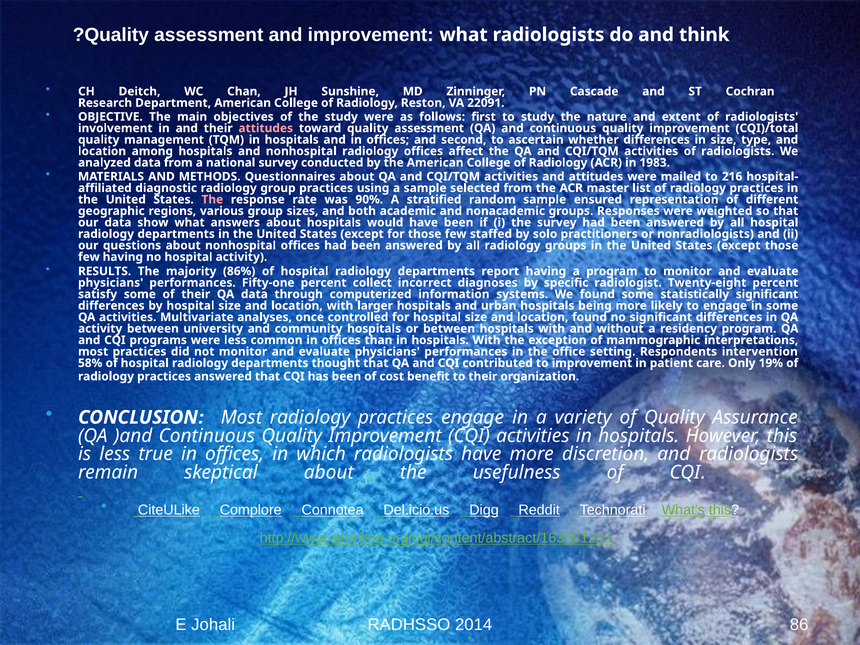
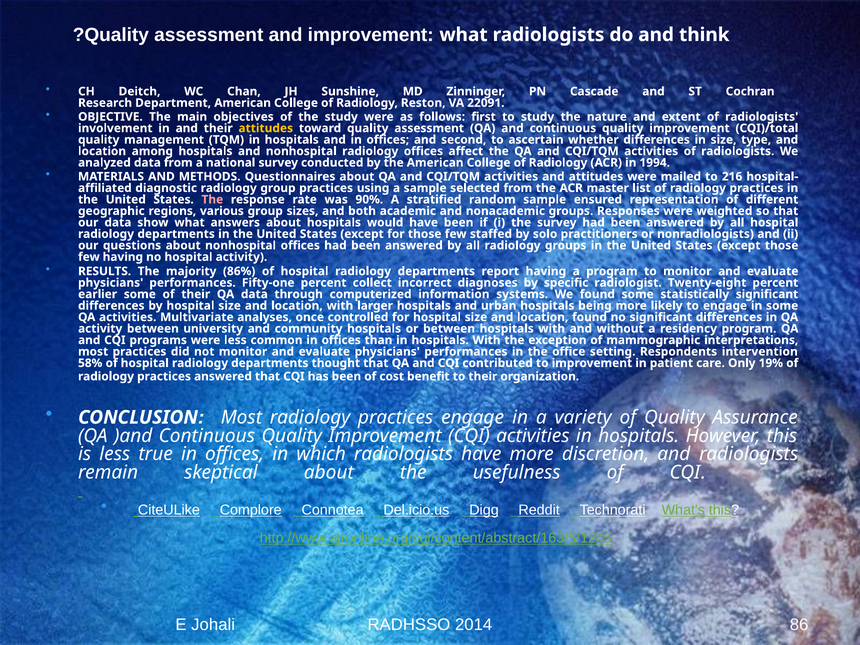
attitudes at (266, 128) colour: pink -> yellow
1983: 1983 -> 1994
satisfy: satisfy -> earlier
